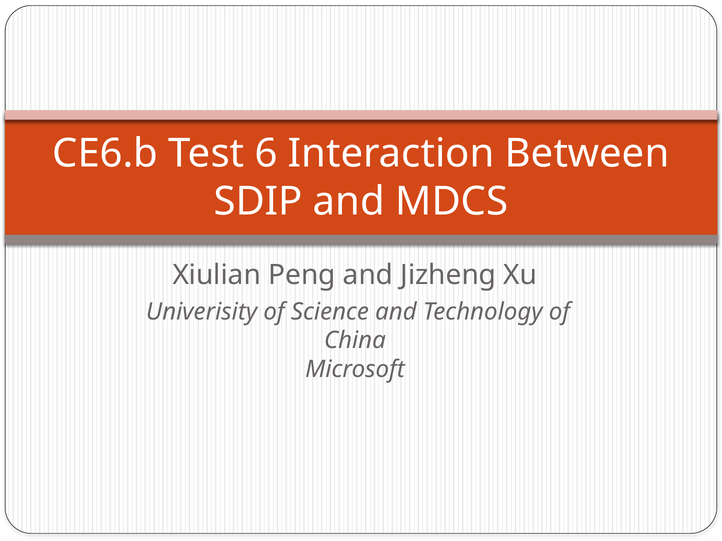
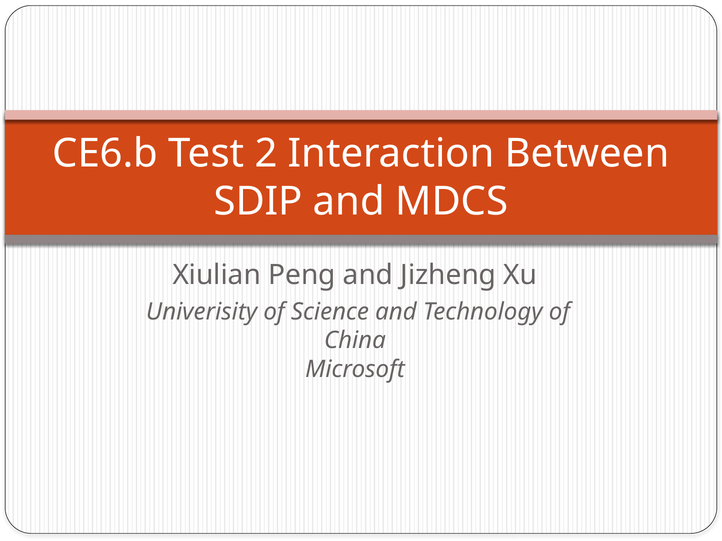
6: 6 -> 2
